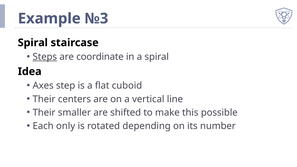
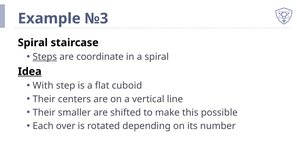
Idea underline: none -> present
Axes: Axes -> With
only: only -> over
